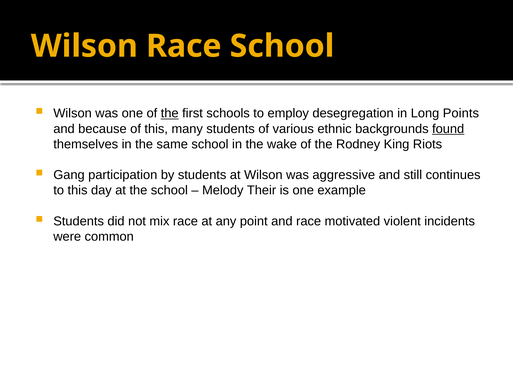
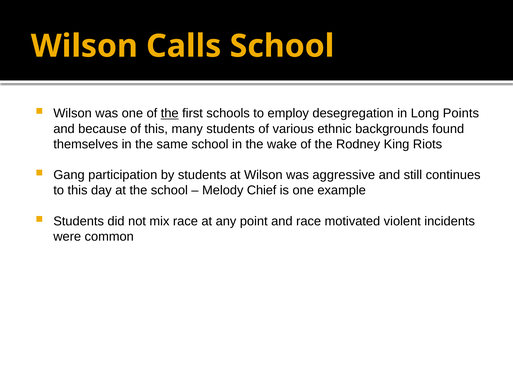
Wilson Race: Race -> Calls
found underline: present -> none
Their: Their -> Chief
